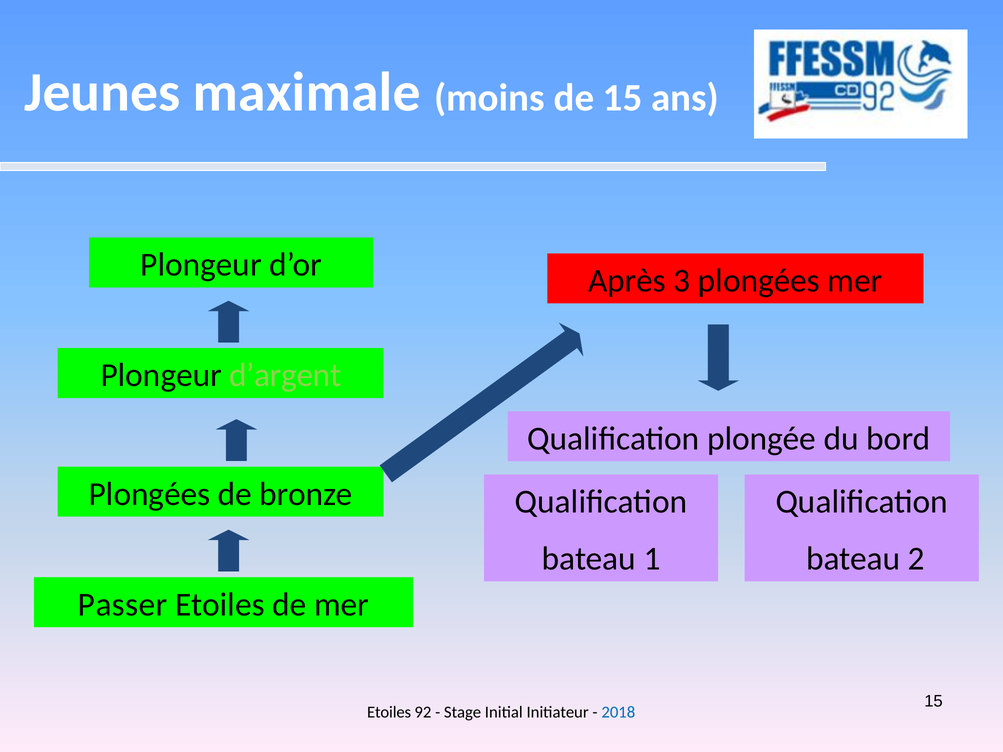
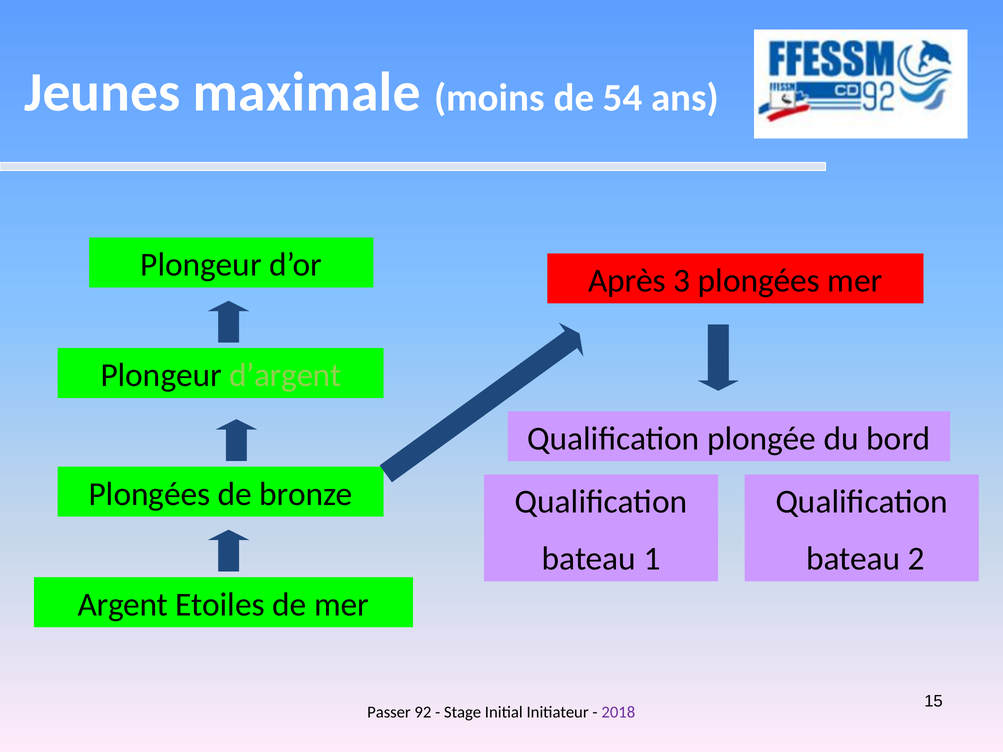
de 15: 15 -> 54
Passer: Passer -> Argent
Etoiles at (389, 712): Etoiles -> Passer
2018 colour: blue -> purple
